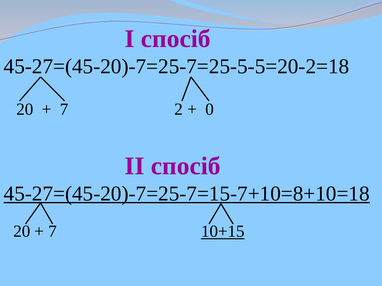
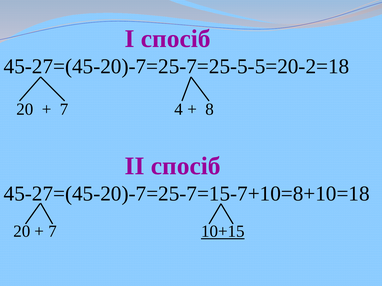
2: 2 -> 4
0: 0 -> 8
45-27=(45-20)-7=25-7=15-7+10=8+10=18 underline: present -> none
